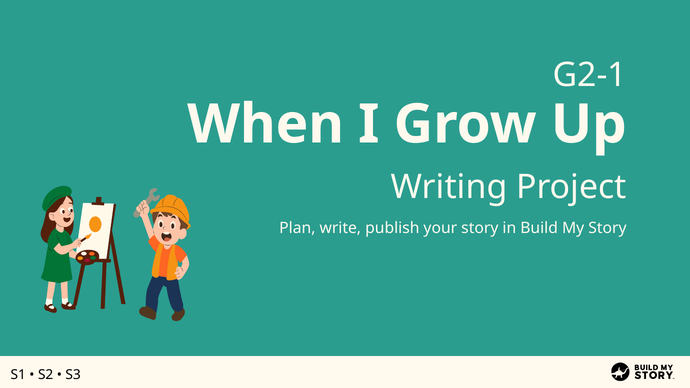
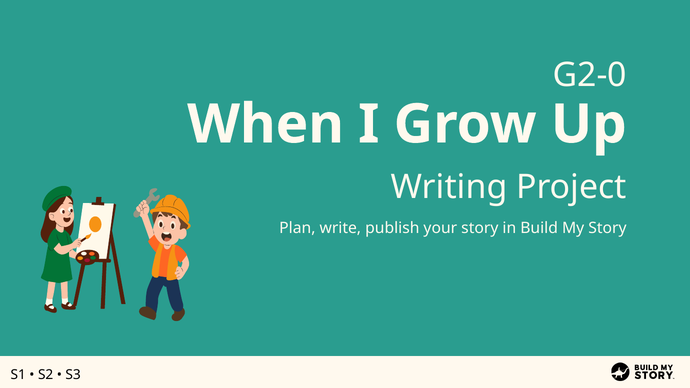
G2-1: G2-1 -> G2-0
